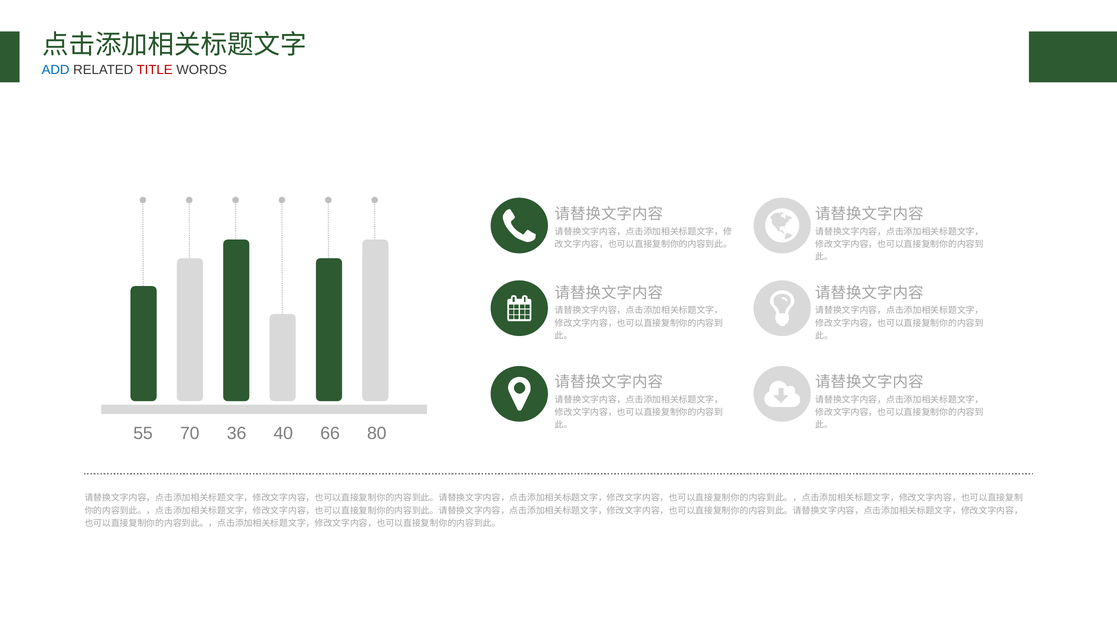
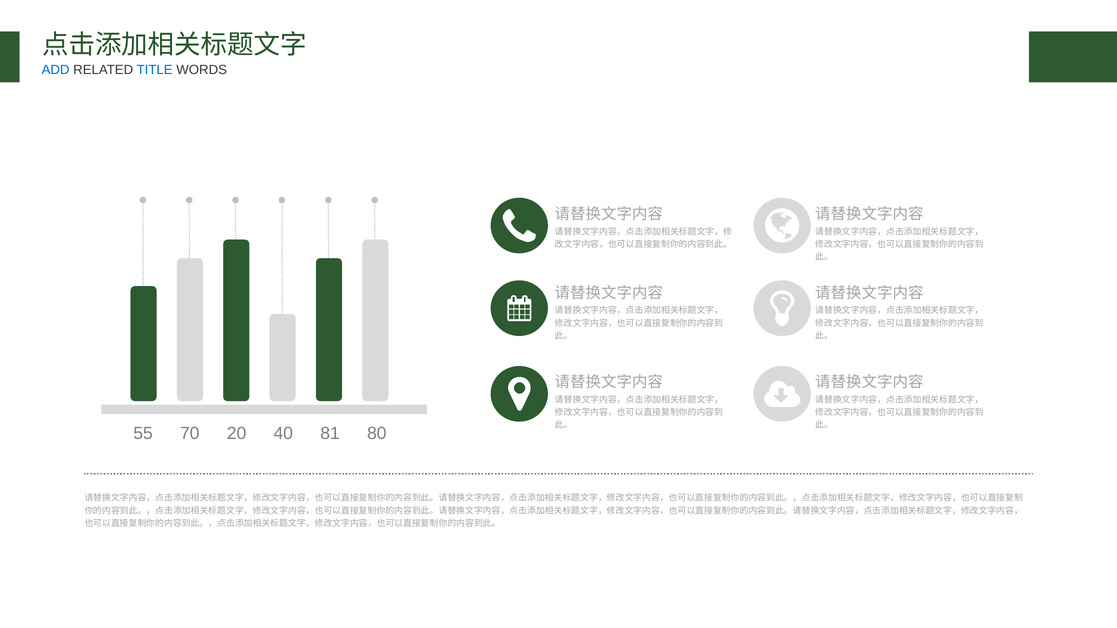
TITLE colour: red -> blue
36: 36 -> 20
66: 66 -> 81
